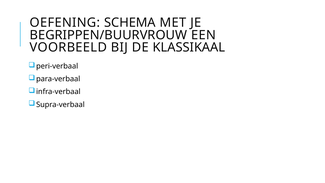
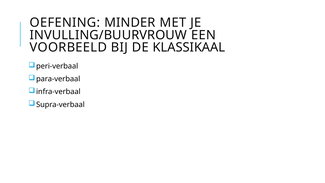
SCHEMA: SCHEMA -> MINDER
BEGRIPPEN/BUURVROUW: BEGRIPPEN/BUURVROUW -> INVULLING/BUURVROUW
